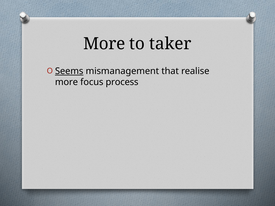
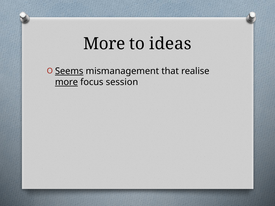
taker: taker -> ideas
more at (66, 82) underline: none -> present
process: process -> session
